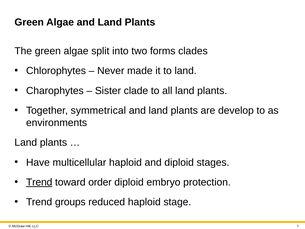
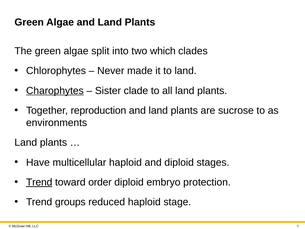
forms: forms -> which
Charophytes underline: none -> present
symmetrical: symmetrical -> reproduction
develop: develop -> sucrose
